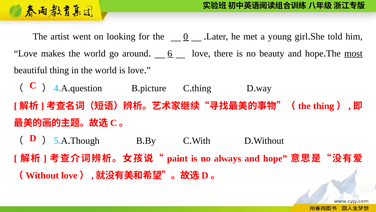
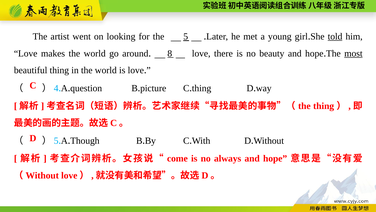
0: 0 -> 5
told underline: none -> present
6: 6 -> 8
paint: paint -> come
